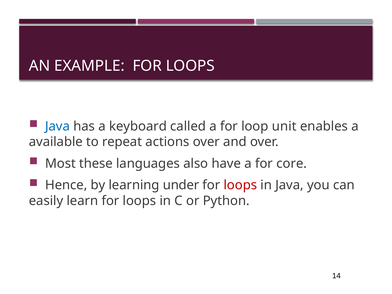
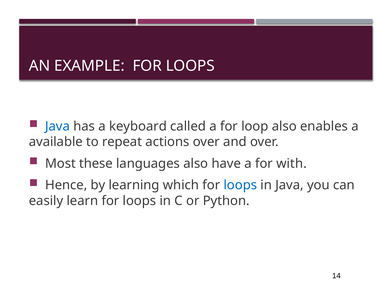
loop unit: unit -> also
core: core -> with
under: under -> which
loops at (240, 185) colour: red -> blue
